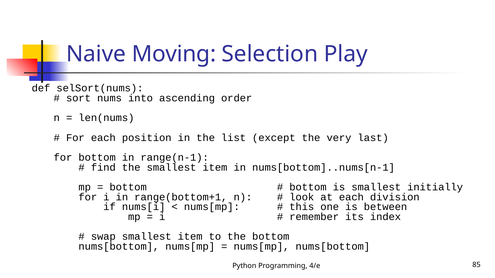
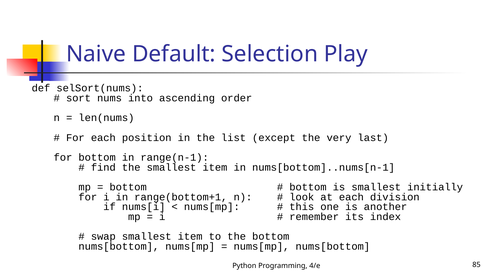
Moving: Moving -> Default
between: between -> another
